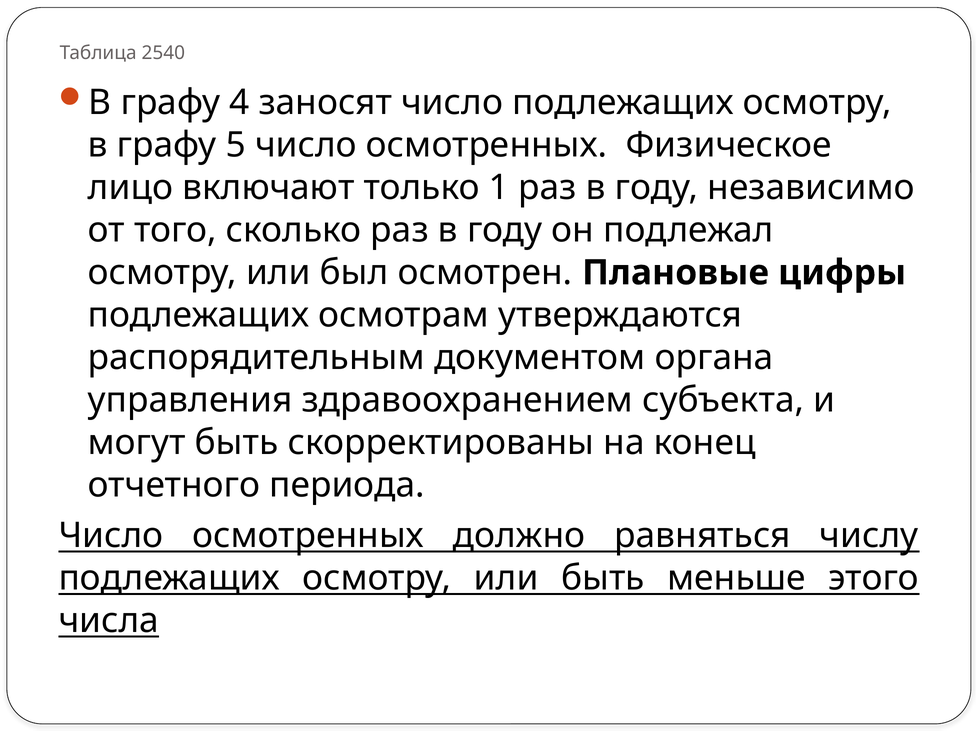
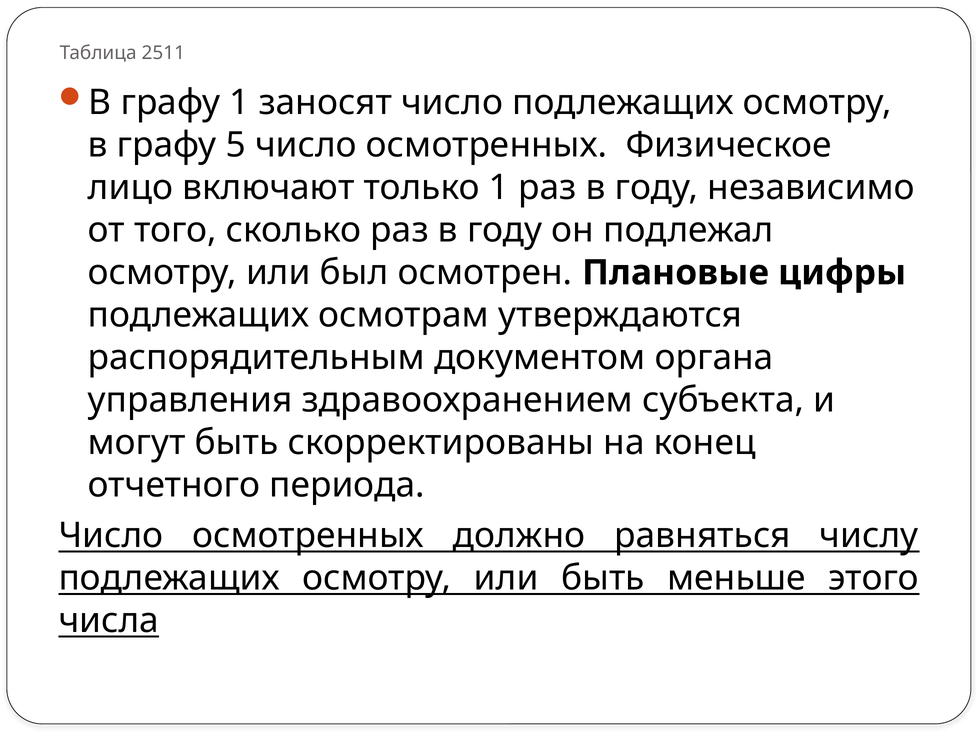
2540: 2540 -> 2511
графу 4: 4 -> 1
